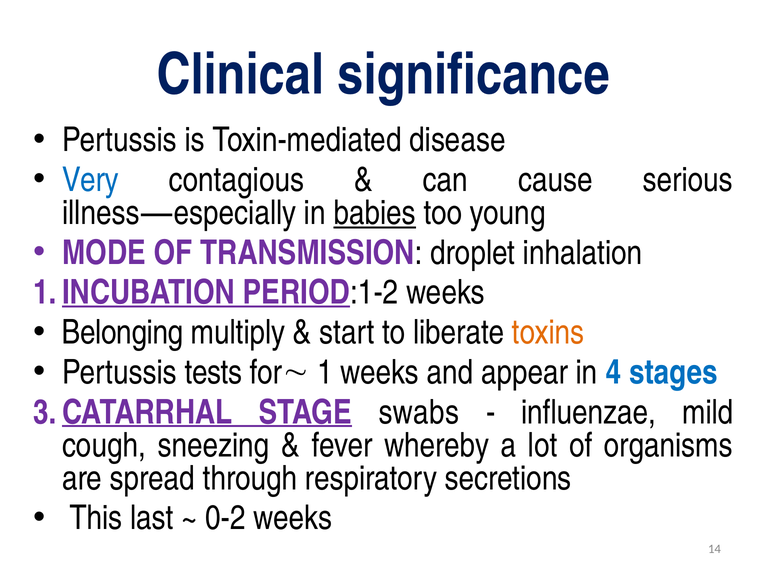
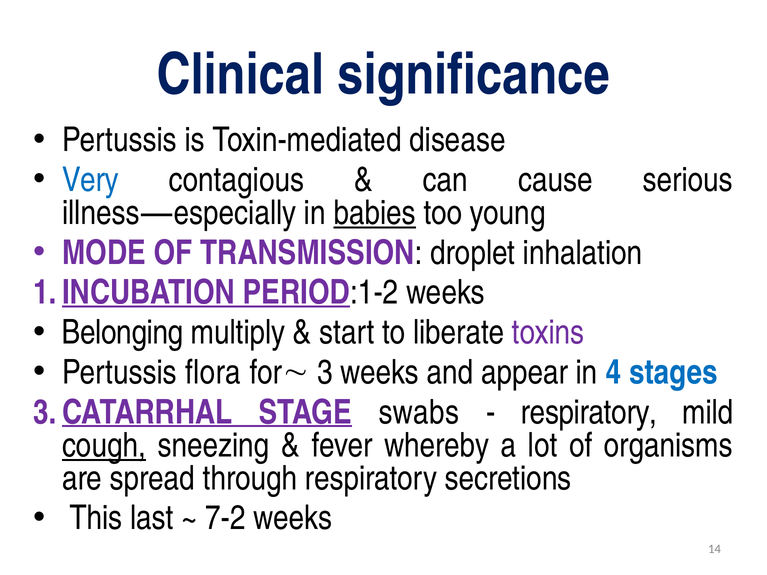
toxins colour: orange -> purple
tests: tests -> flora
1: 1 -> 3
influenzae at (589, 412): influenzae -> respiratory
cough underline: none -> present
0-2: 0-2 -> 7-2
